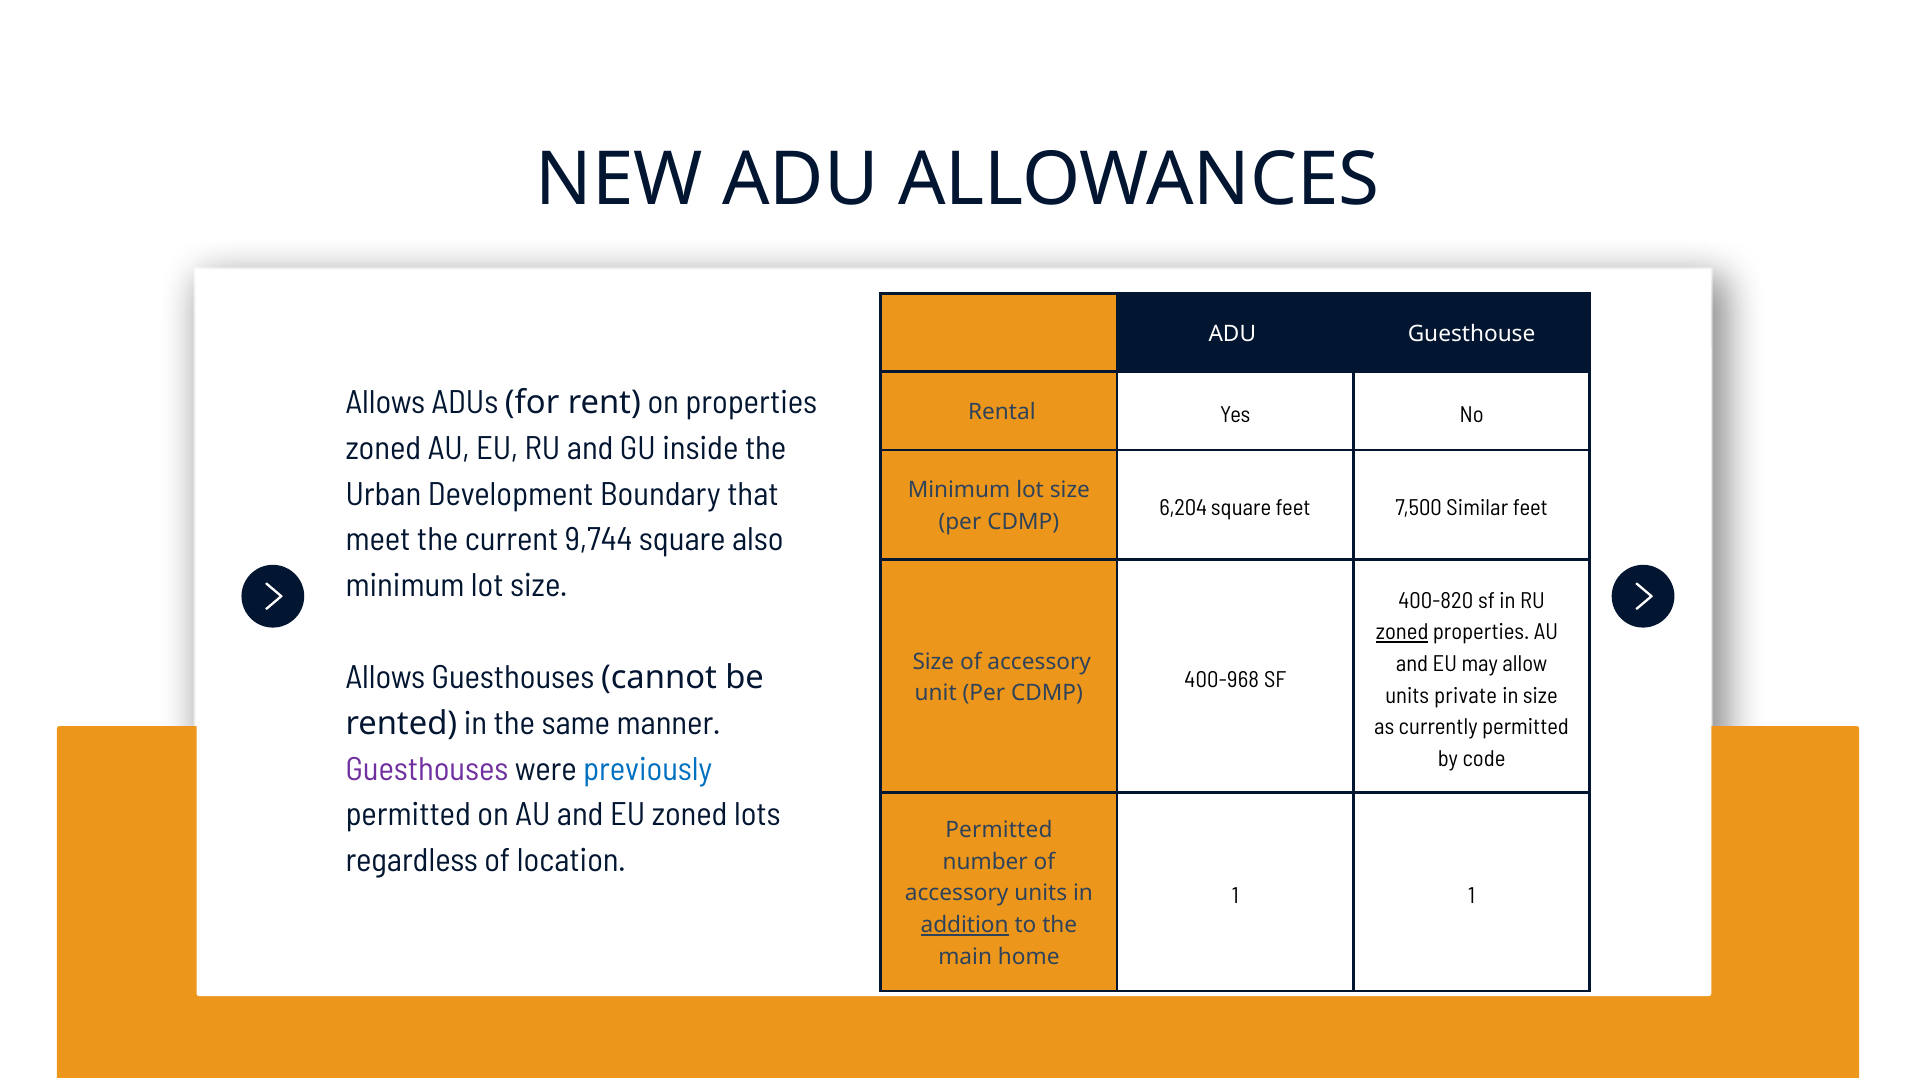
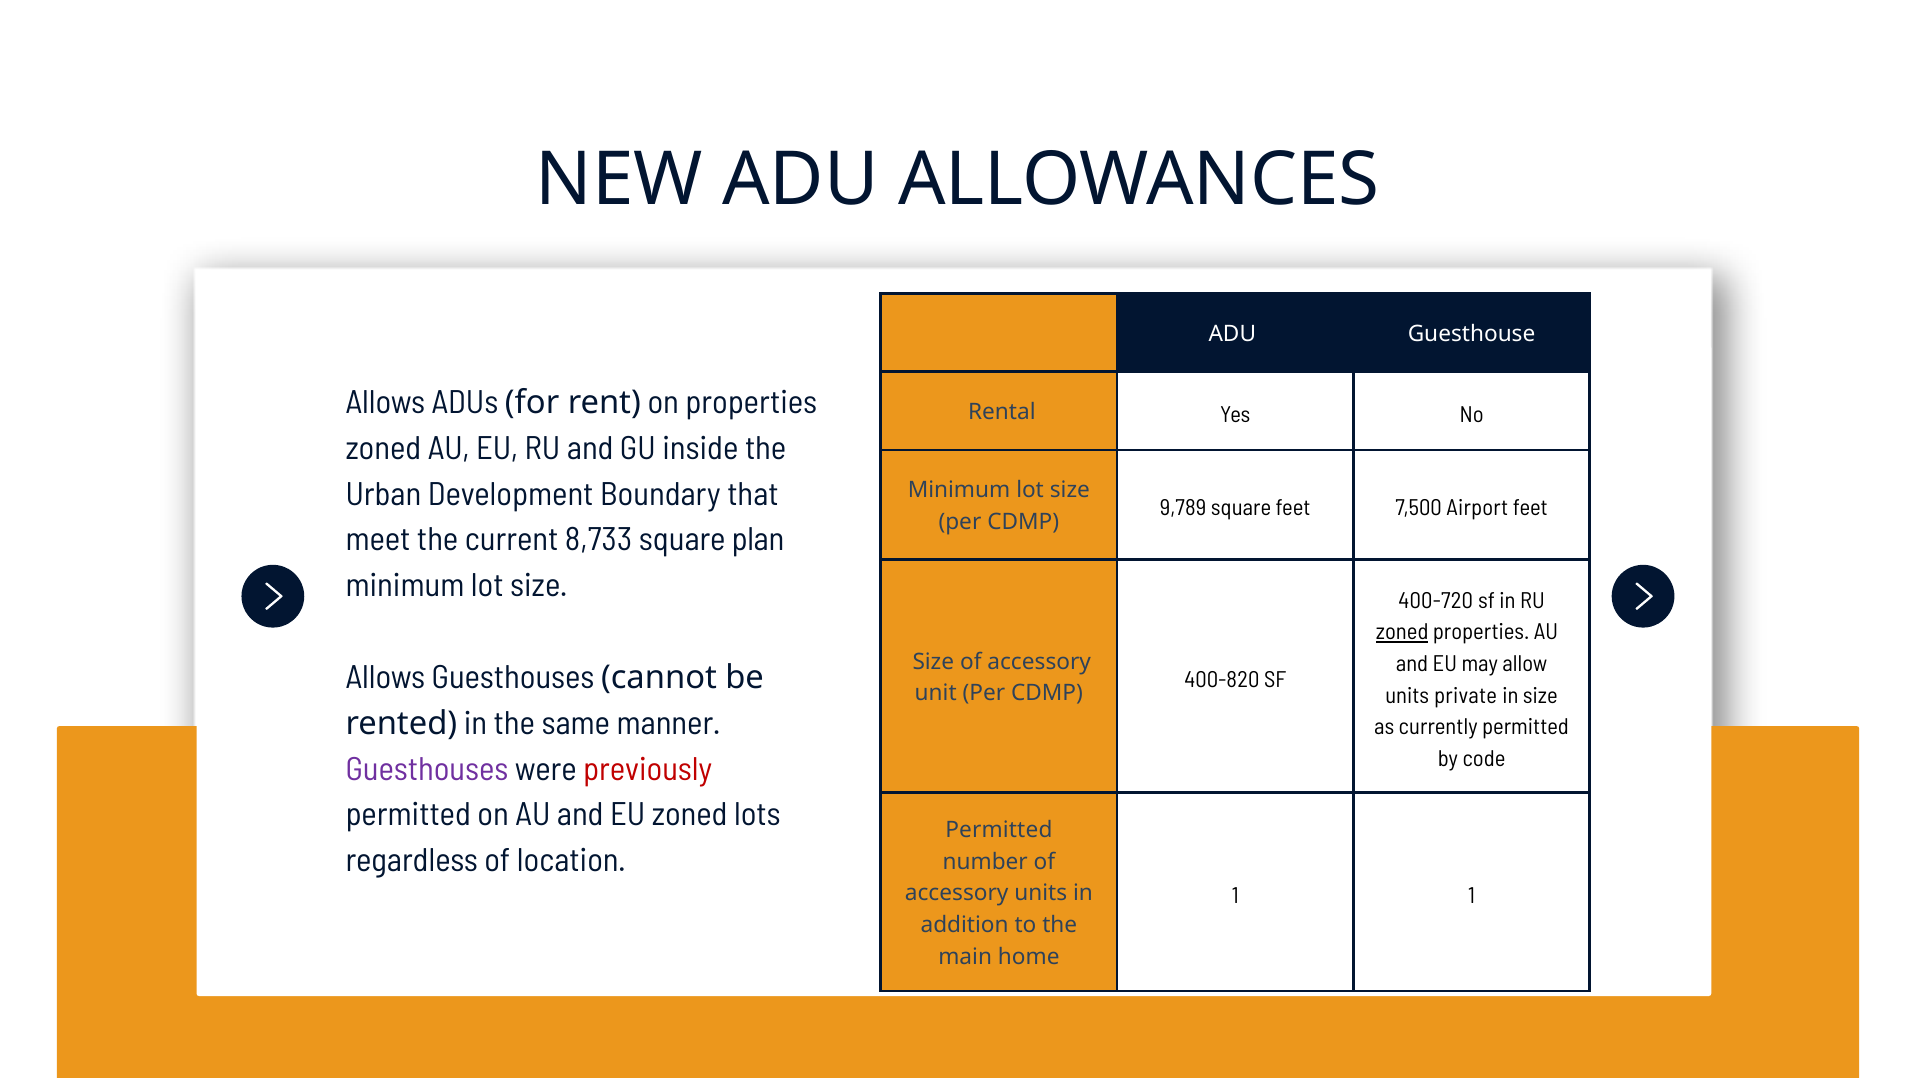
6,204: 6,204 -> 9,789
Similar: Similar -> Airport
9,744: 9,744 -> 8,733
also: also -> plan
400-820: 400-820 -> 400-720
400-968: 400-968 -> 400-820
previously colour: blue -> red
addition underline: present -> none
